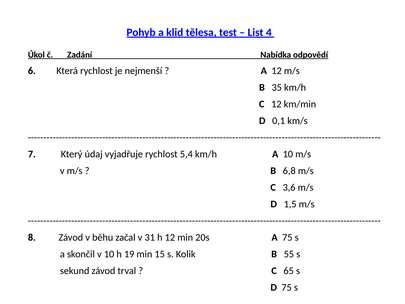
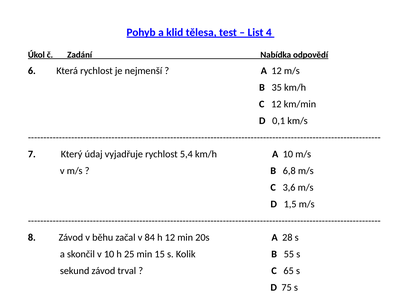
31: 31 -> 84
A 75: 75 -> 28
19: 19 -> 25
